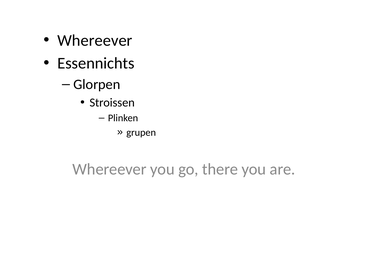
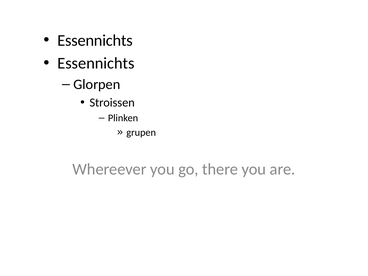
Whereever at (95, 40): Whereever -> Essennichts
